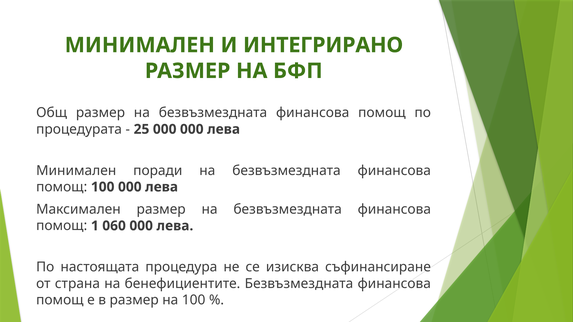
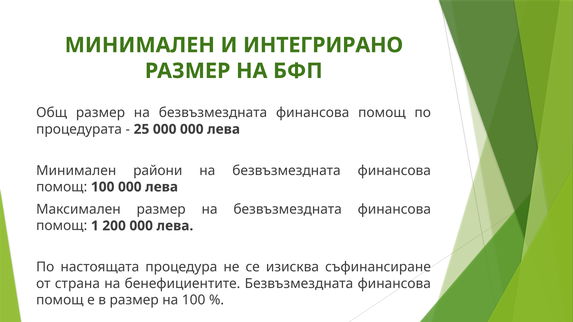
поради: поради -> райони
060: 060 -> 200
